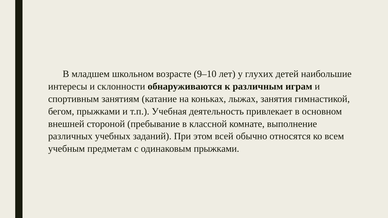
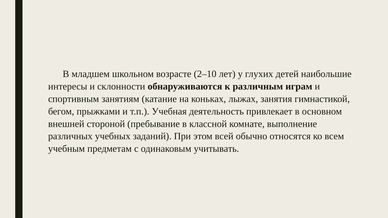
9–10: 9–10 -> 2–10
одинаковым прыжками: прыжками -> учитывать
